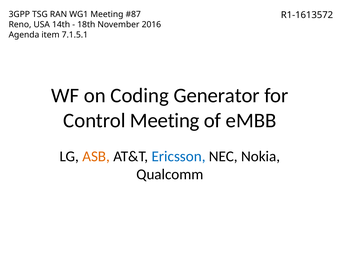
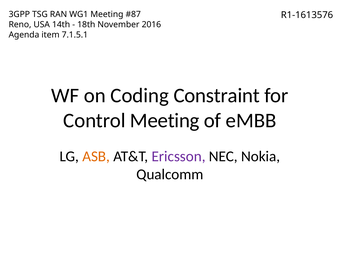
R1-1613572: R1-1613572 -> R1-1613576
Generator: Generator -> Constraint
Ericsson colour: blue -> purple
